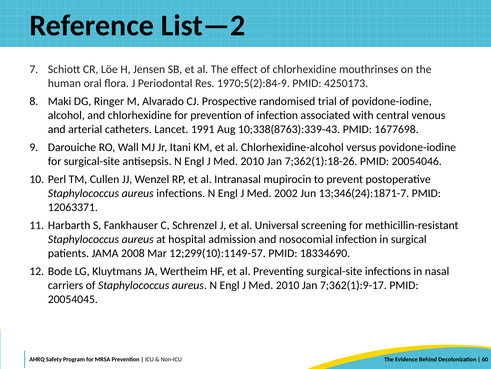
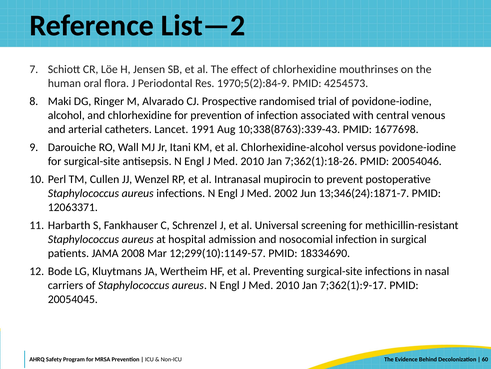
4250173: 4250173 -> 4254573
